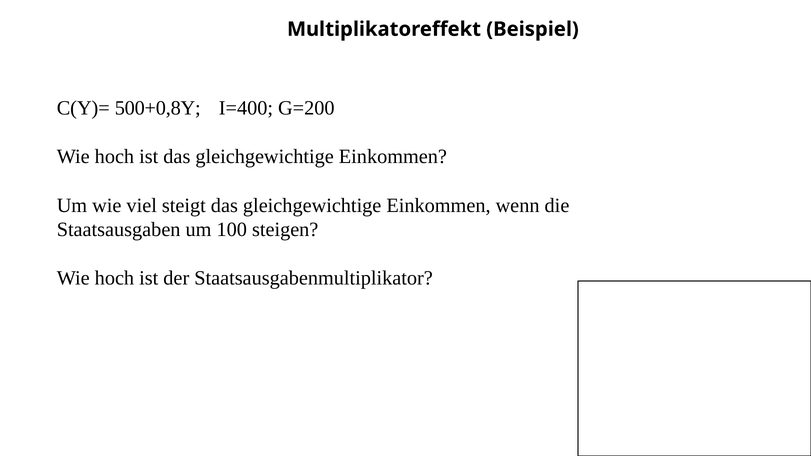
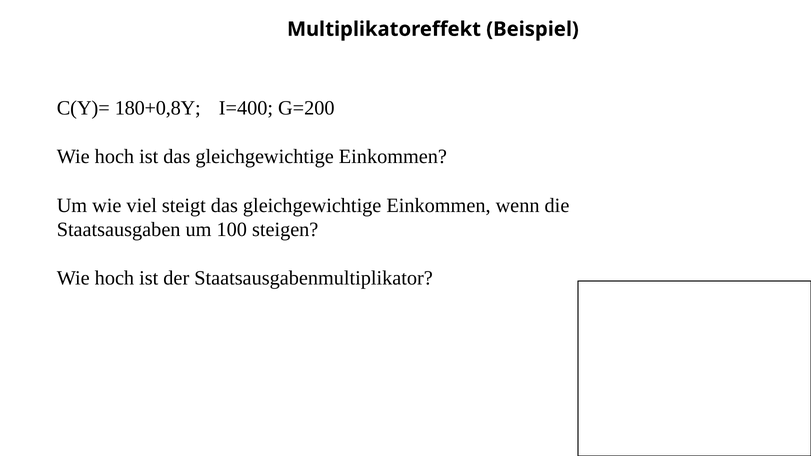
500+0,8Y: 500+0,8Y -> 180+0,8Y
